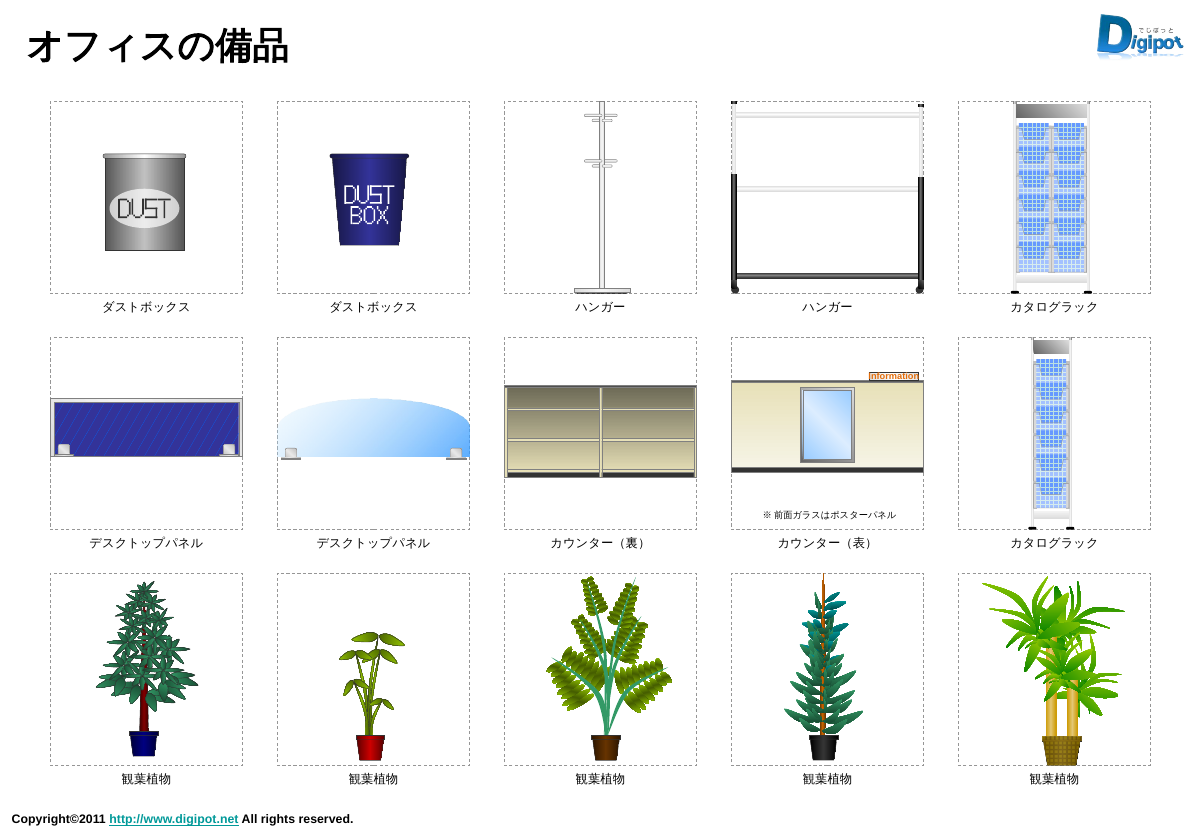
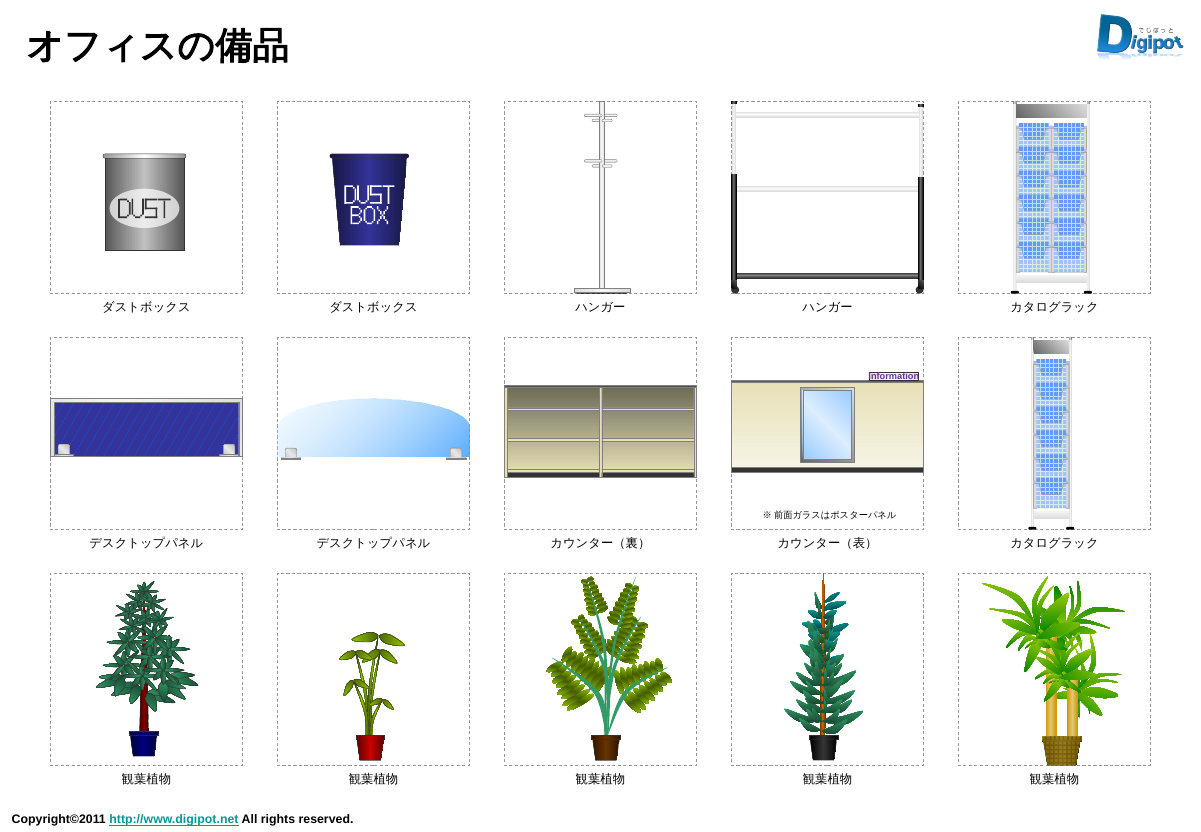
Information colour: orange -> purple
